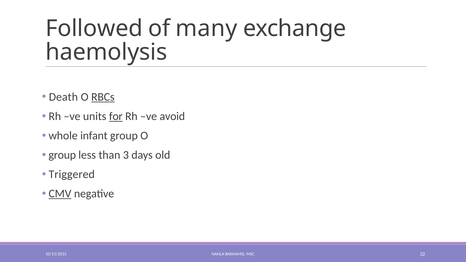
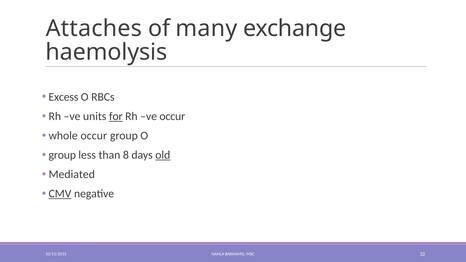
Followed: Followed -> Attaches
Death: Death -> Excess
RBCs underline: present -> none
ve avoid: avoid -> occur
whole infant: infant -> occur
3: 3 -> 8
old underline: none -> present
Triggered: Triggered -> Mediated
